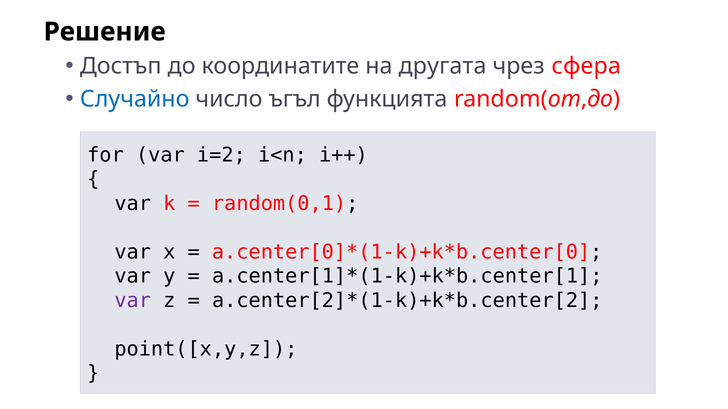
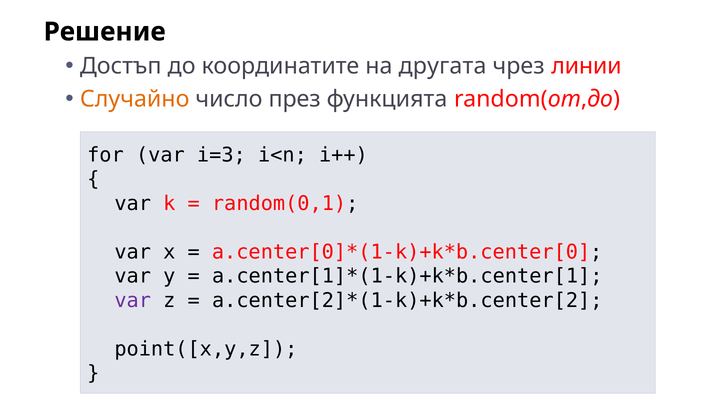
сфера: сфера -> линии
Случайно colour: blue -> orange
ъгъл: ъгъл -> през
i=2: i=2 -> i=3
